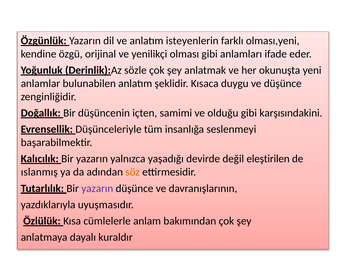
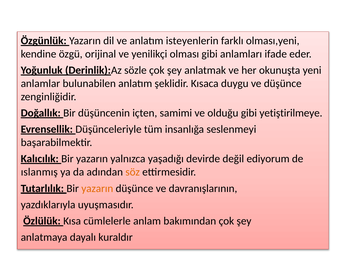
karşısındakini: karşısındakini -> yetiştirilmeye
eleştirilen: eleştirilen -> ediyorum
yazarın at (97, 189) colour: purple -> orange
